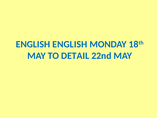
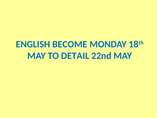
ENGLISH ENGLISH: ENGLISH -> BECOME
